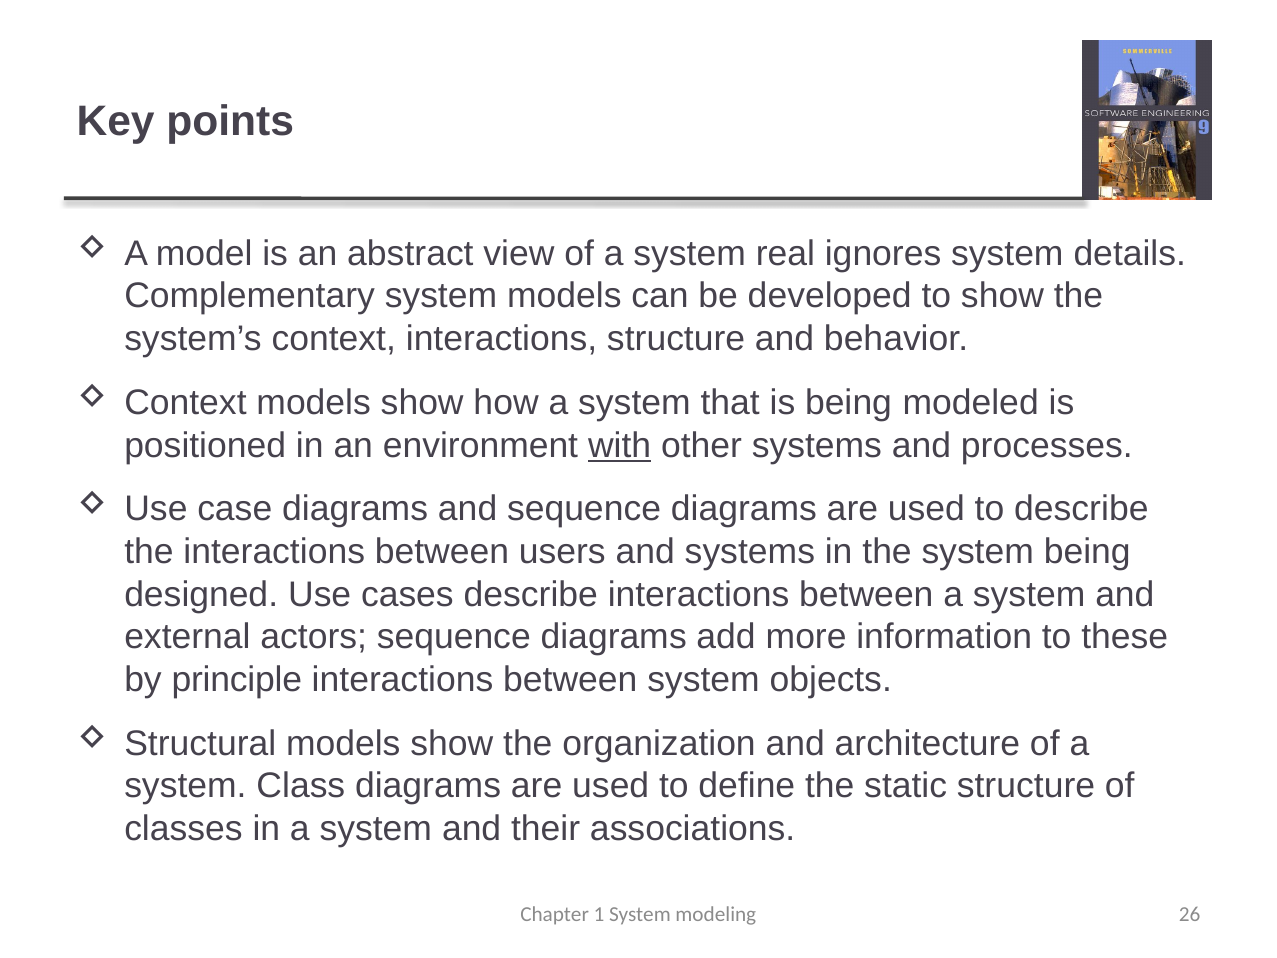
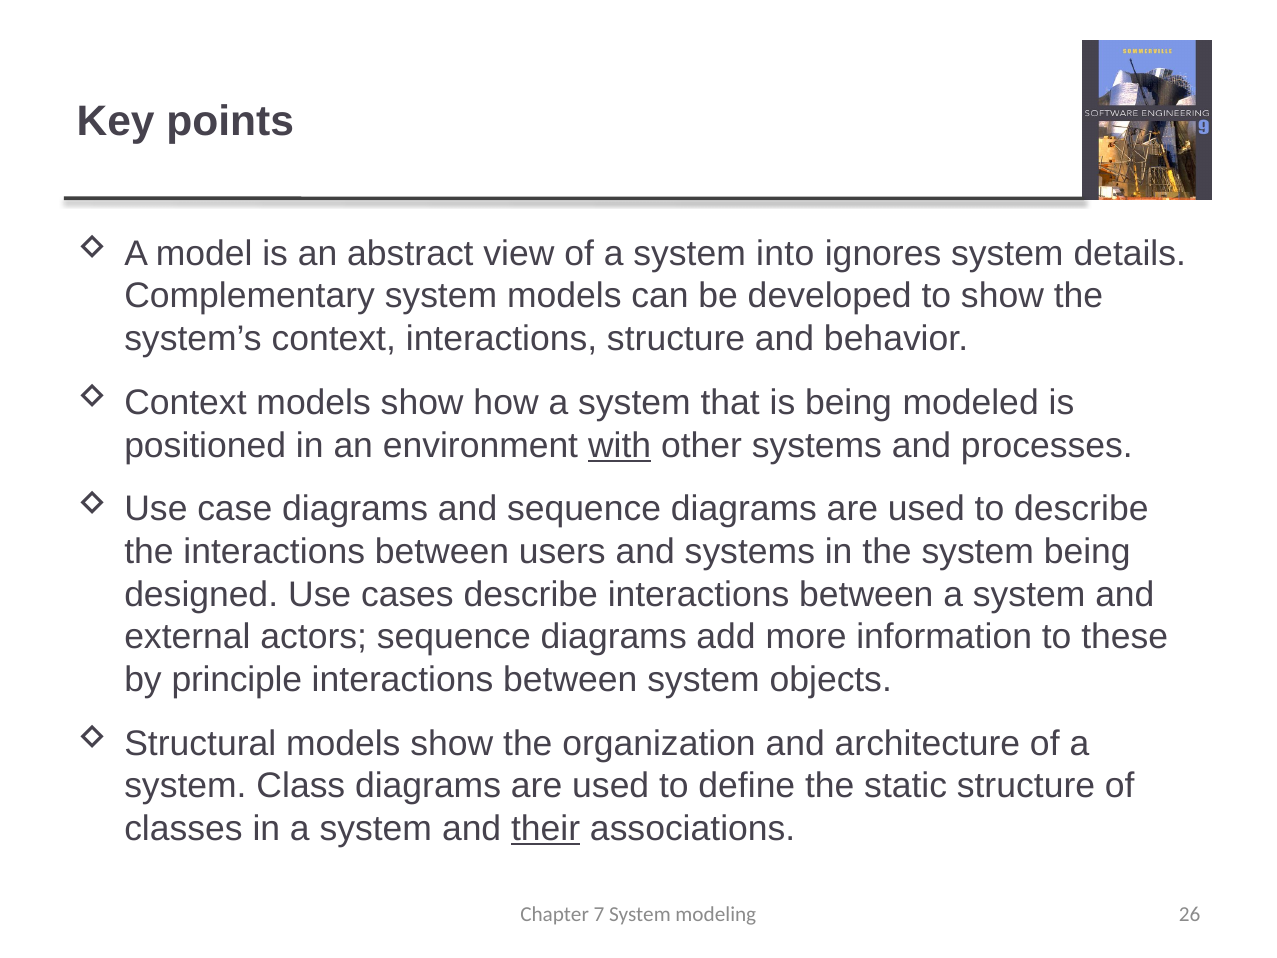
real: real -> into
their underline: none -> present
1: 1 -> 7
